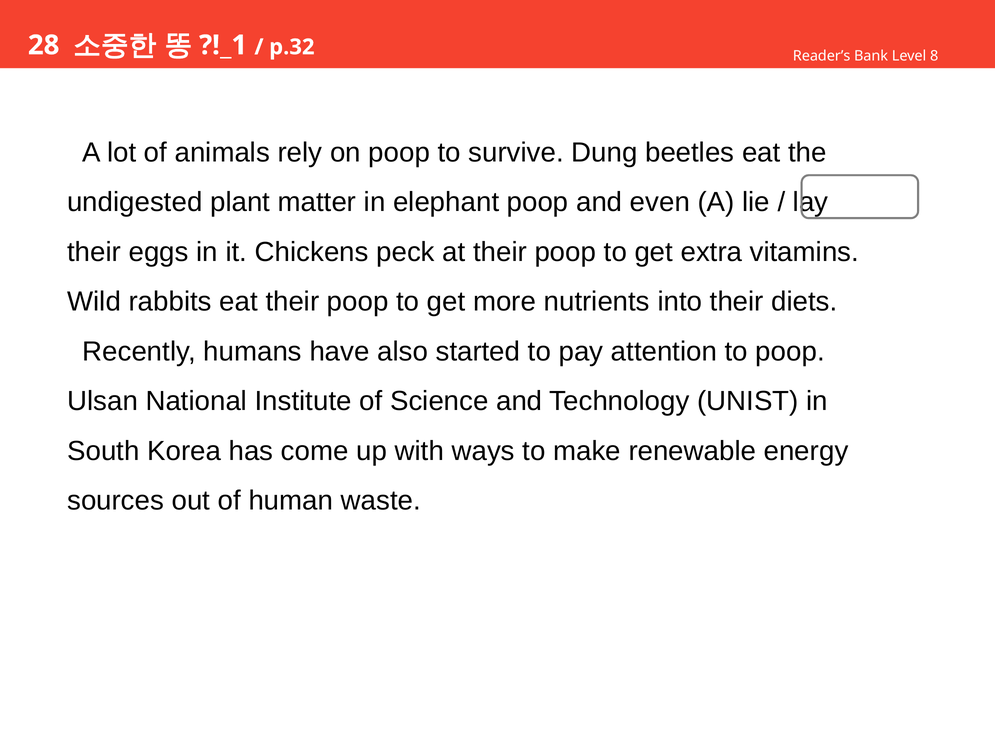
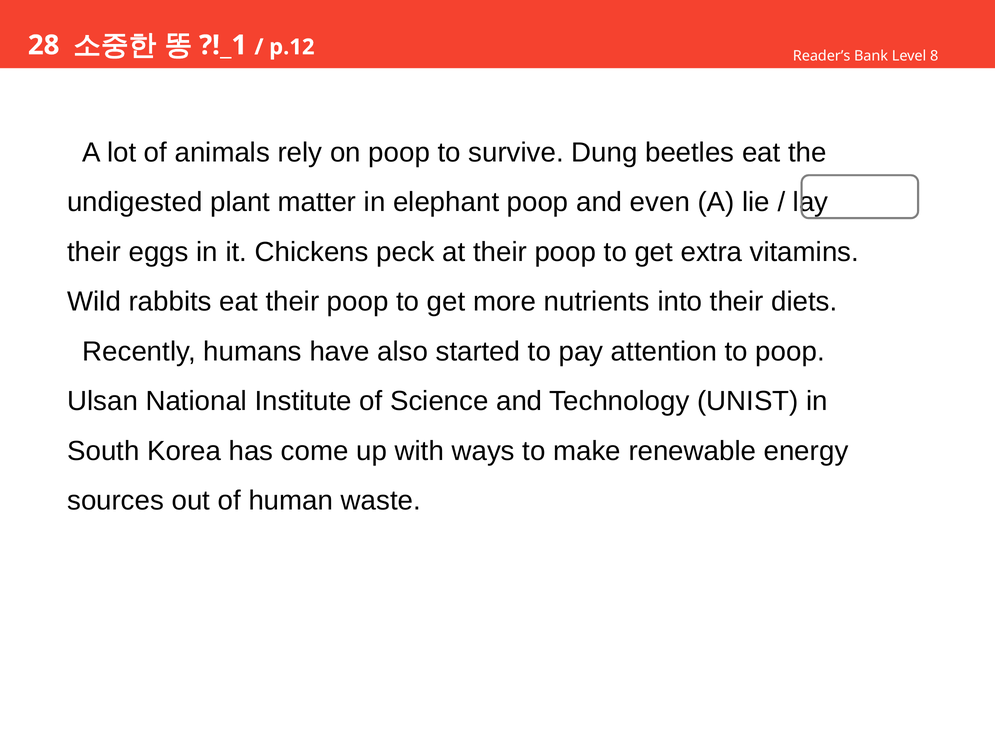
p.32: p.32 -> p.12
